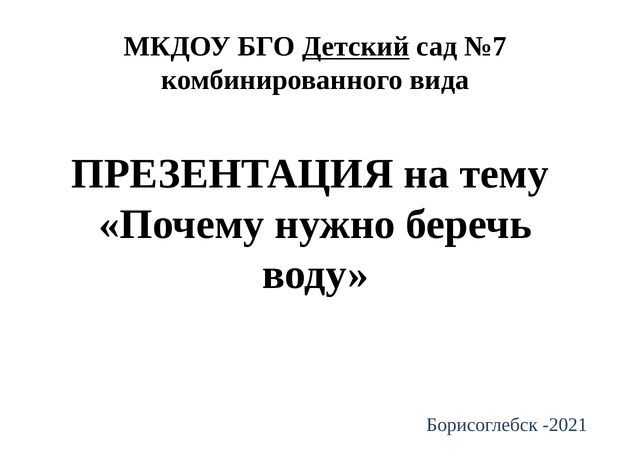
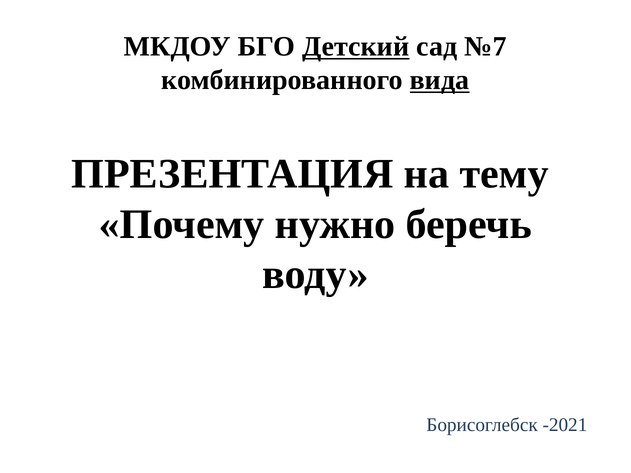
вида underline: none -> present
